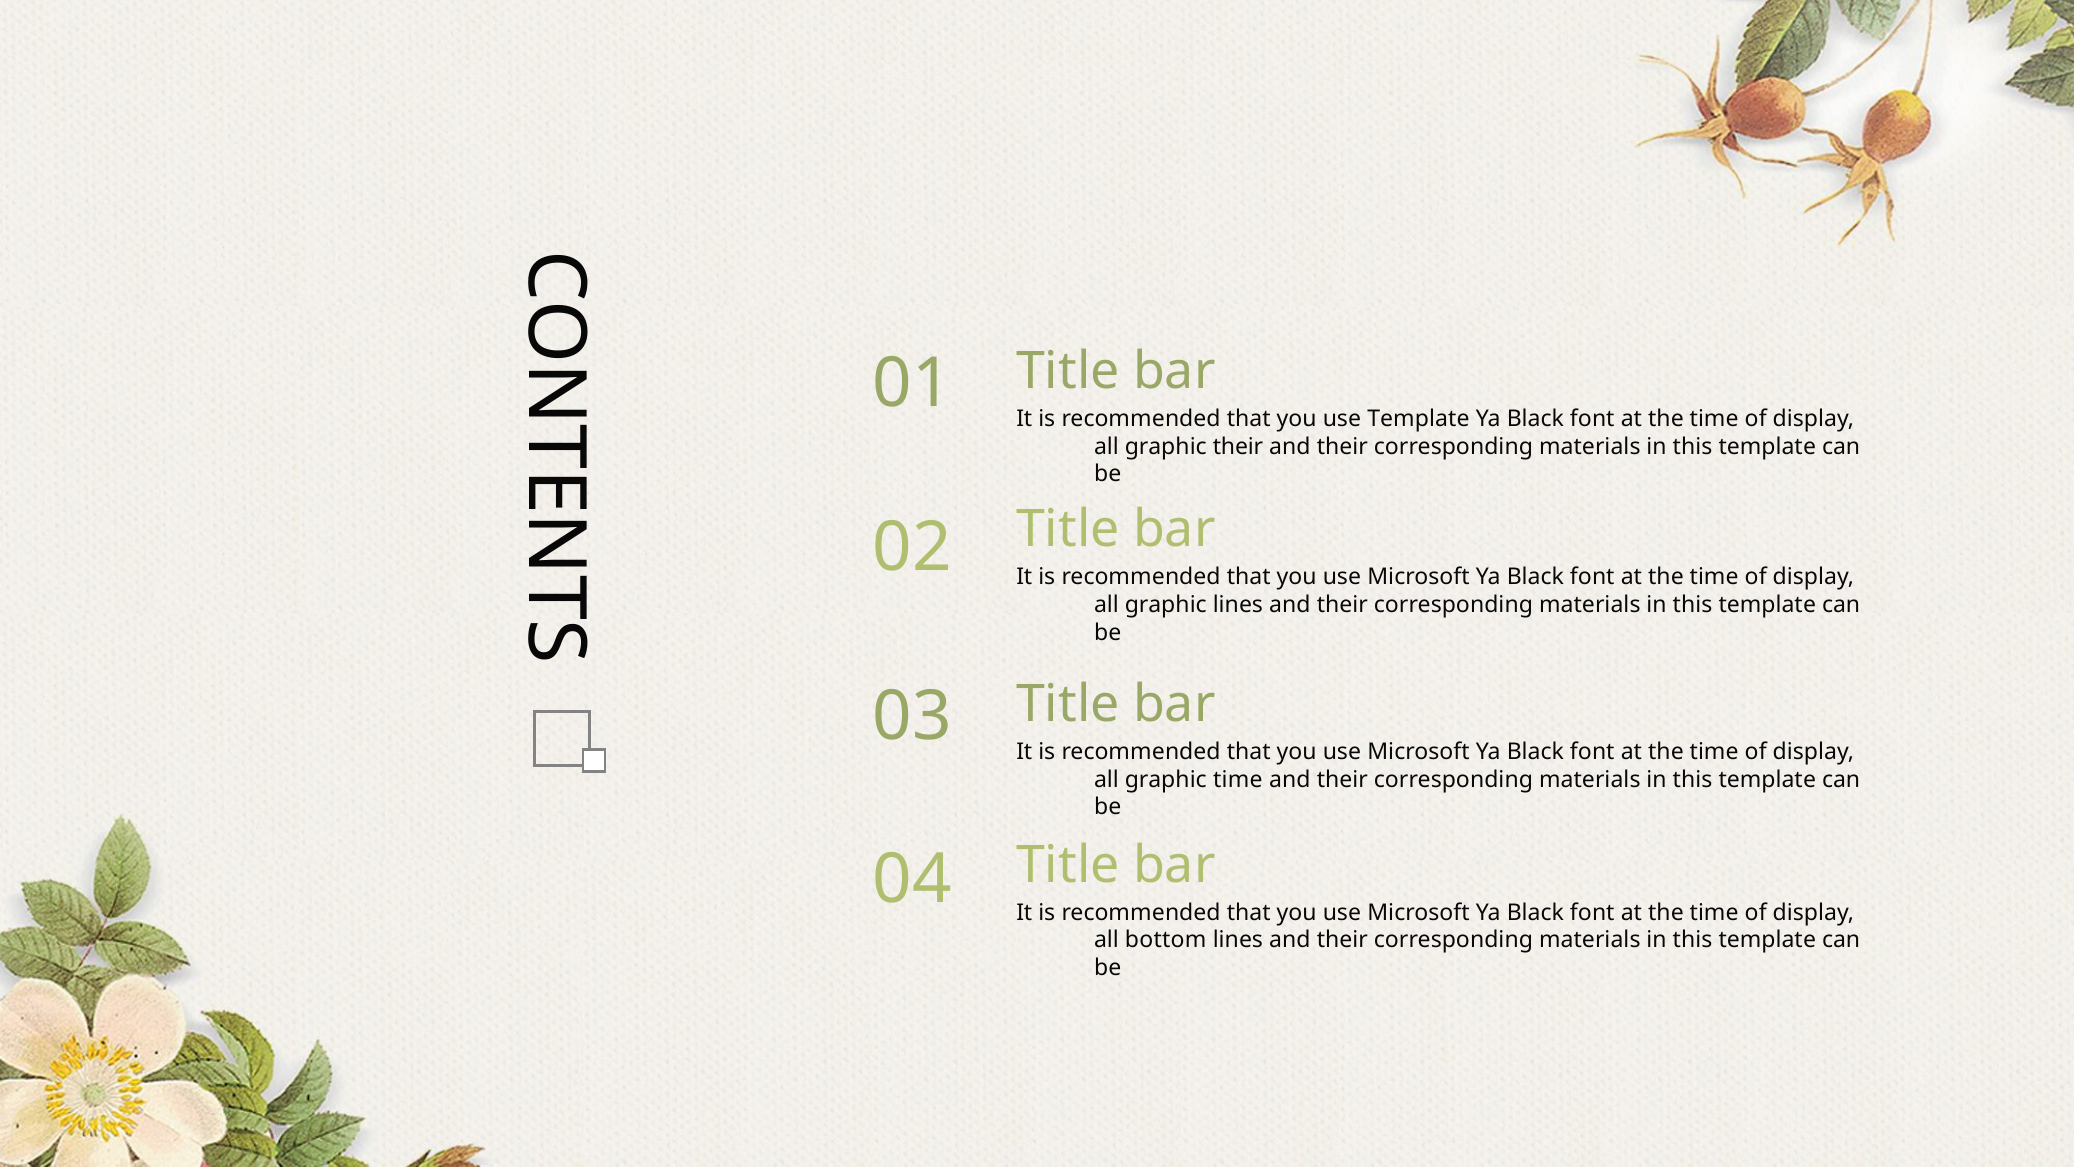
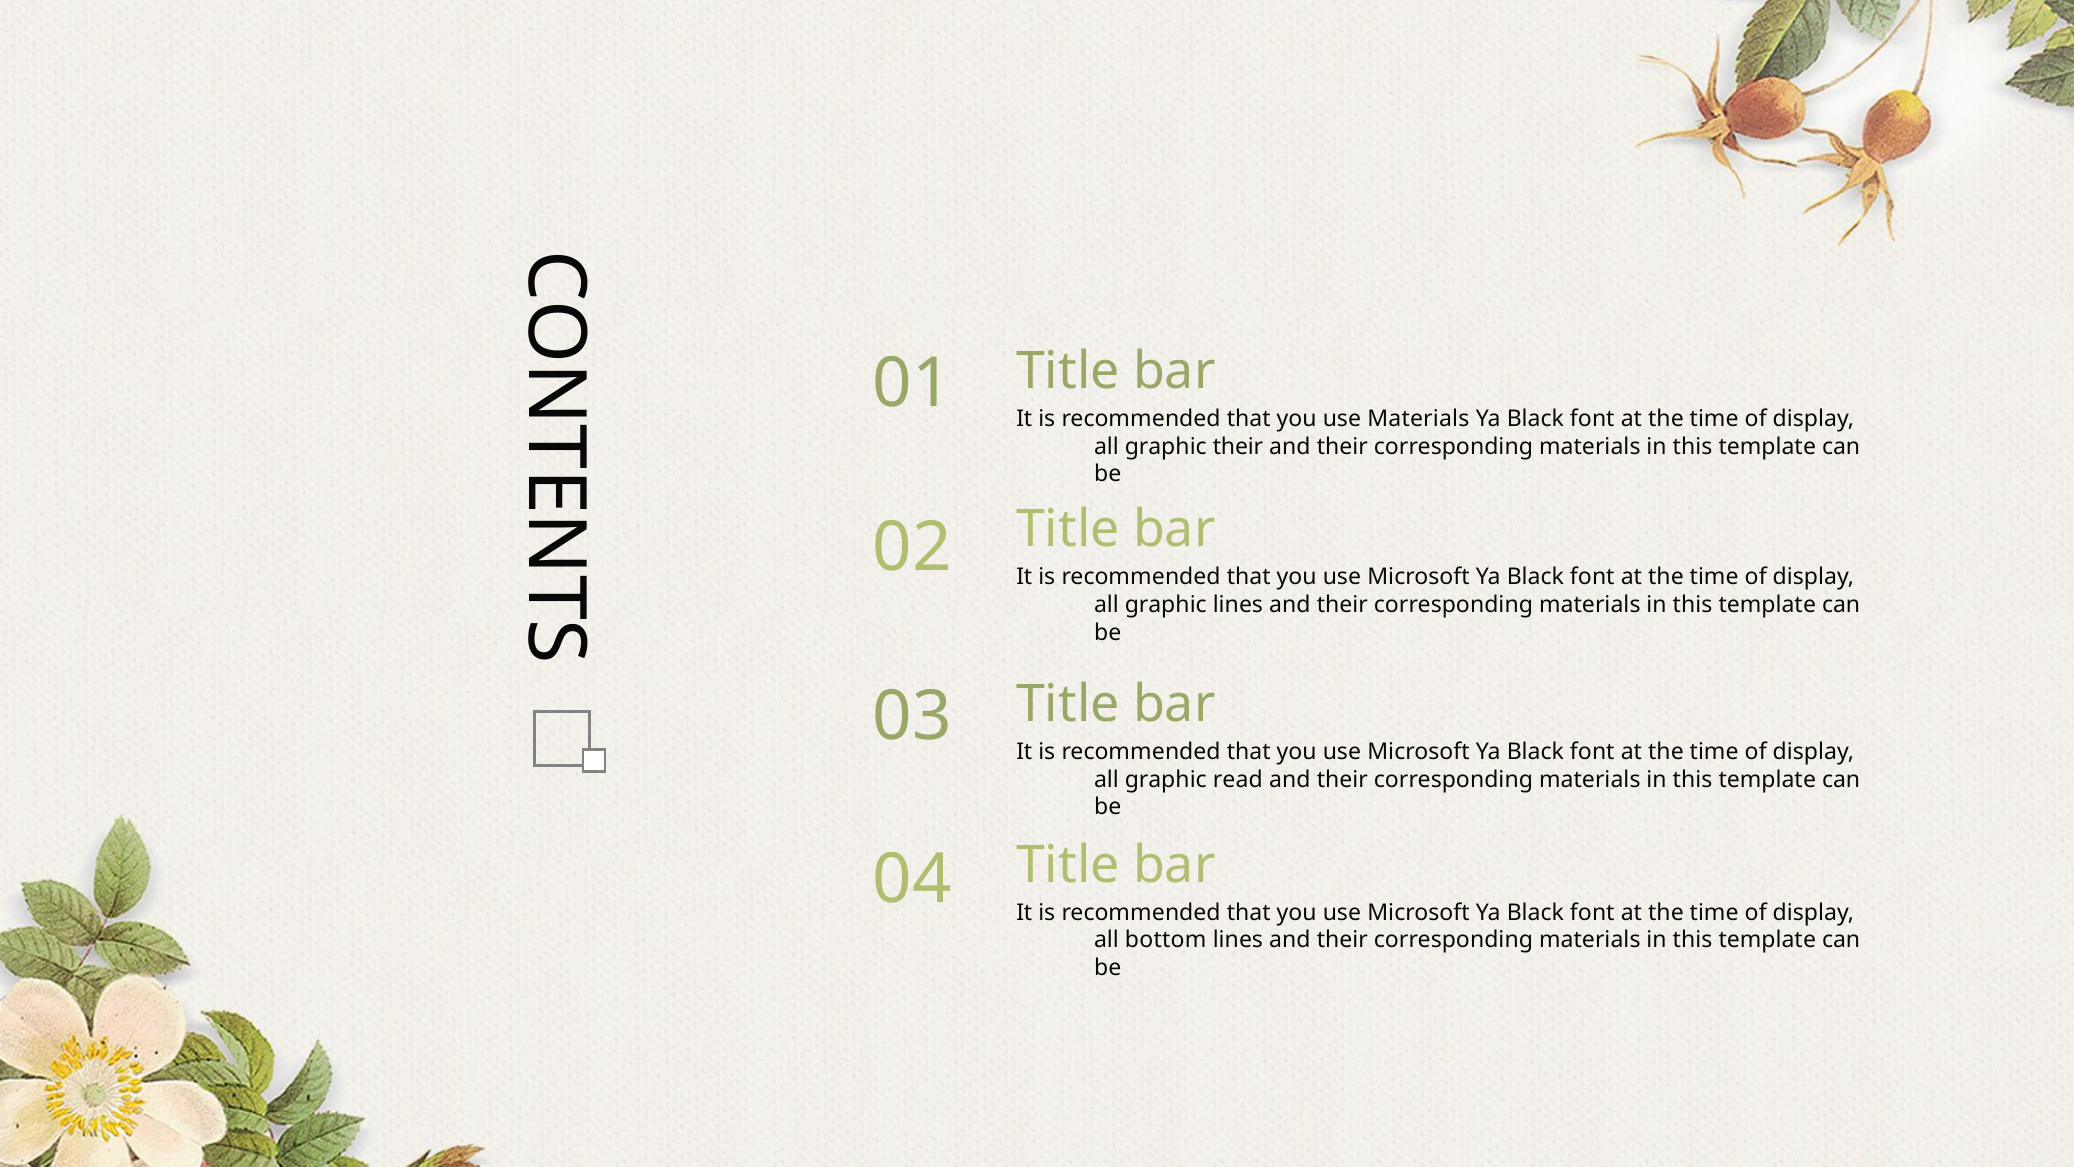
use Template: Template -> Materials
graphic time: time -> read
